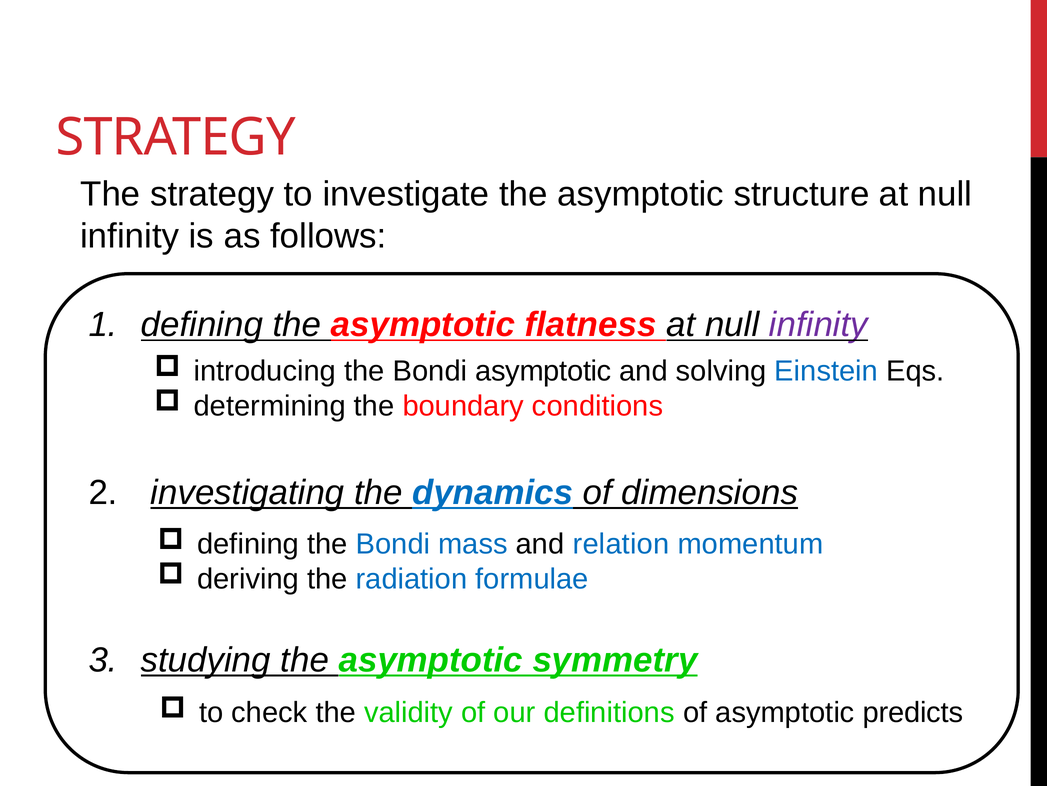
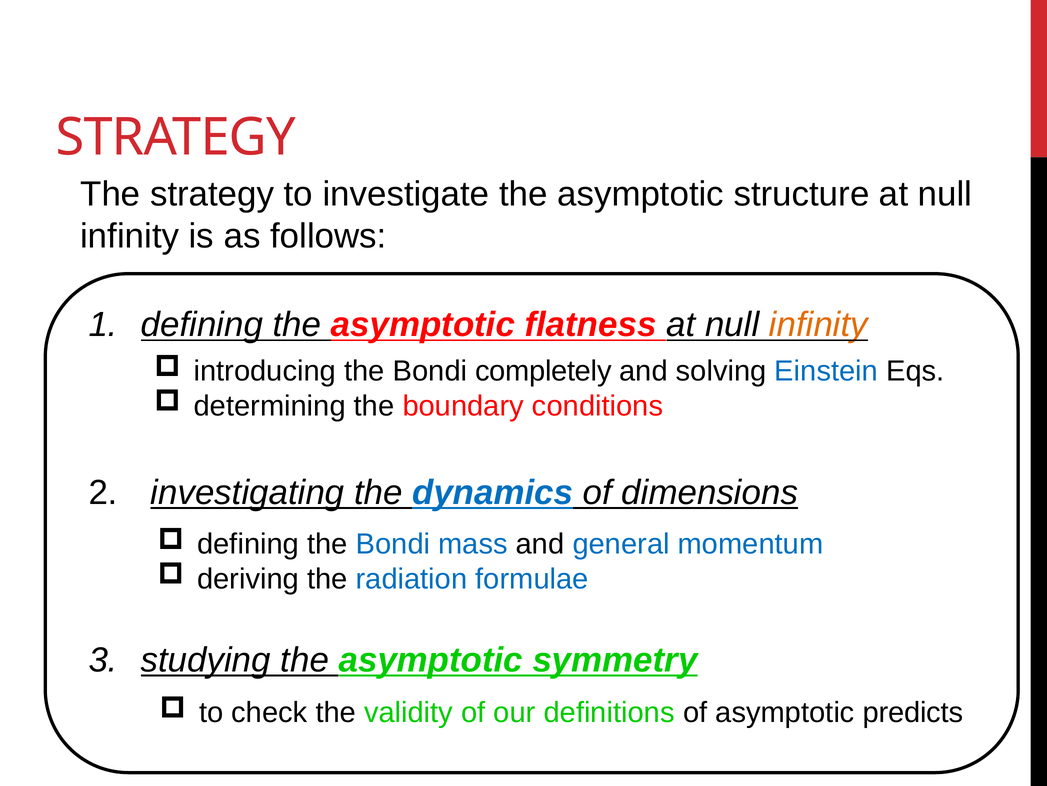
infinity at (818, 325) colour: purple -> orange
Bondi asymptotic: asymptotic -> completely
relation: relation -> general
